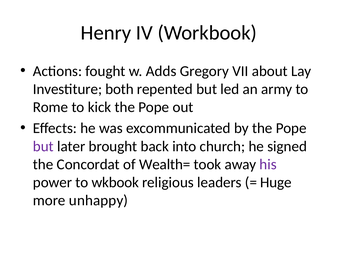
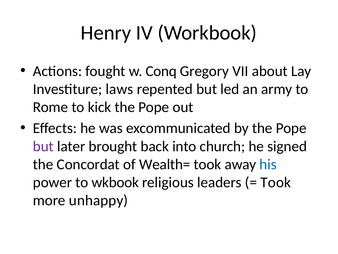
Adds: Adds -> Conq
both: both -> laws
his colour: purple -> blue
Huge at (276, 182): Huge -> Took
